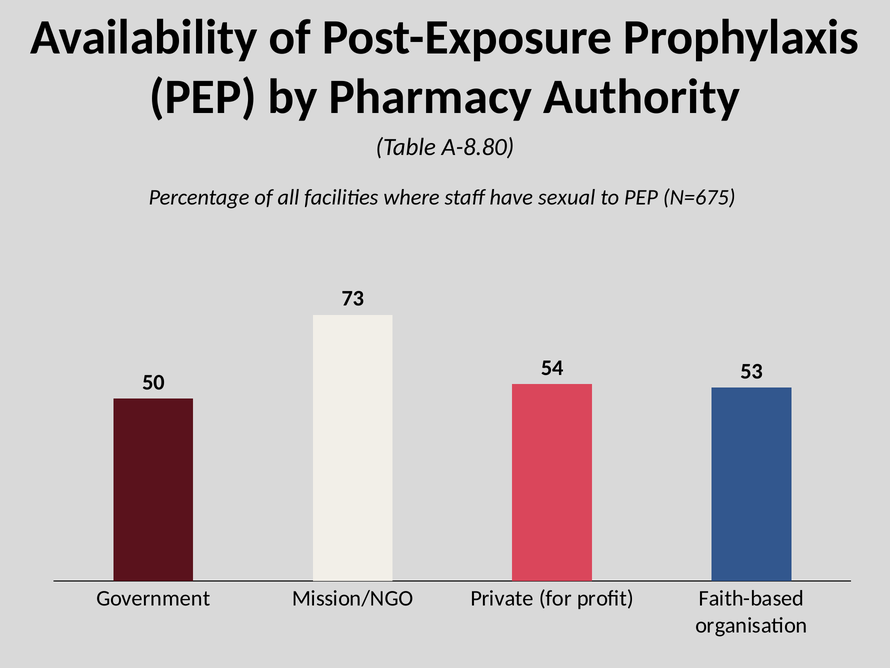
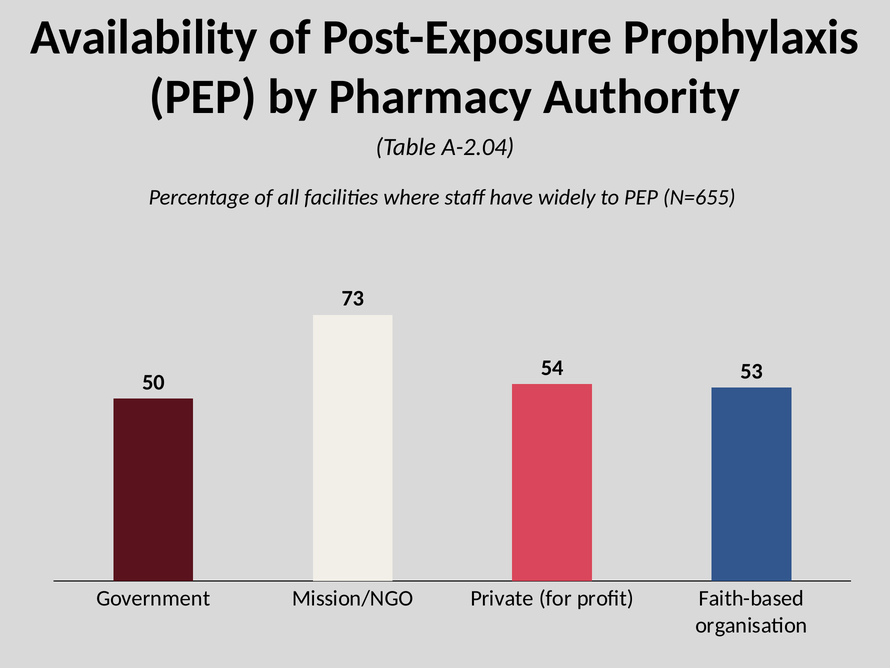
A-8.80: A-8.80 -> A-2.04
sexual: sexual -> widely
N=675: N=675 -> N=655
